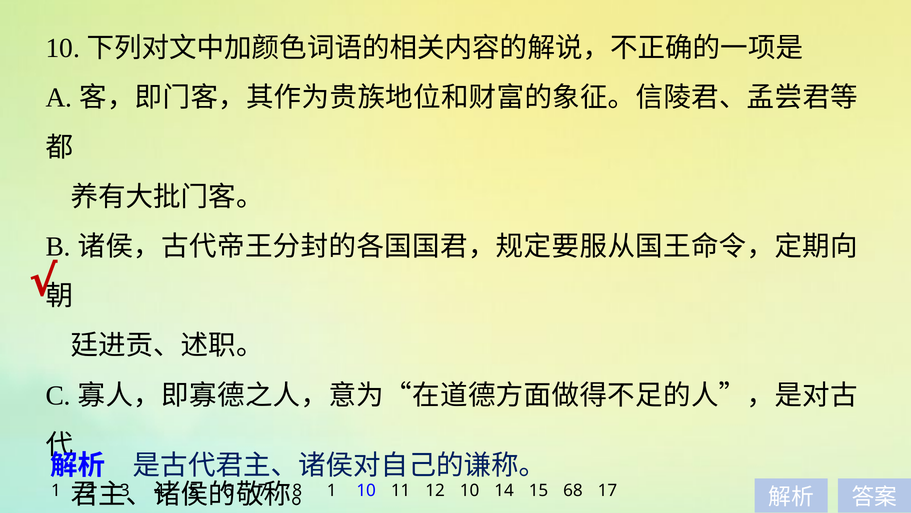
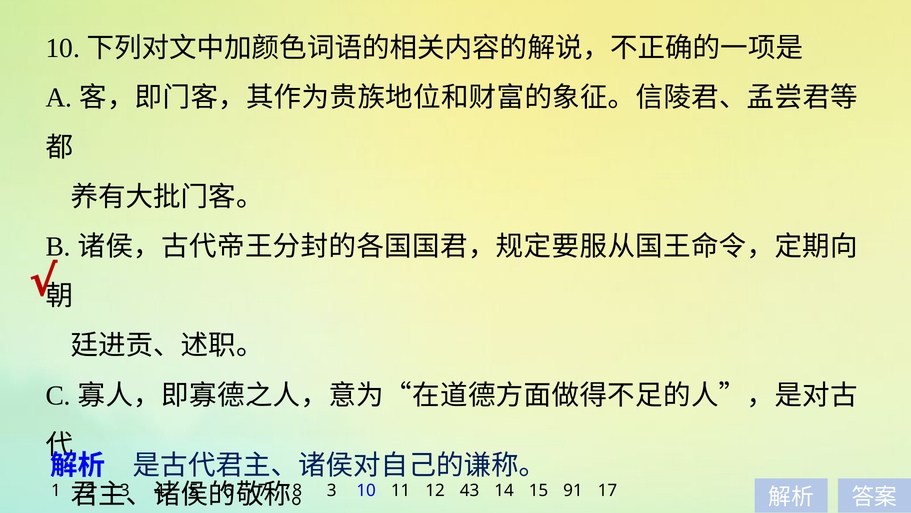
1 at (332, 490): 1 -> 3
12 10: 10 -> 43
68: 68 -> 91
